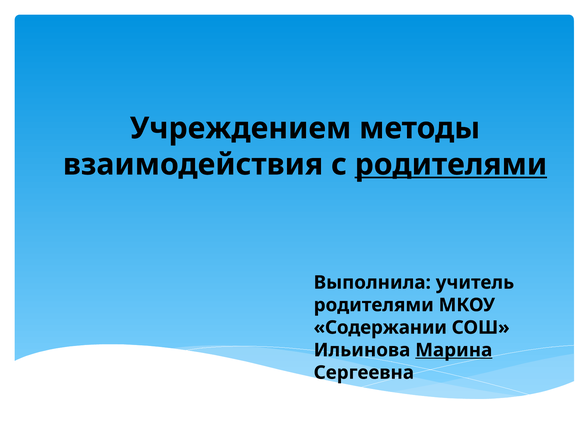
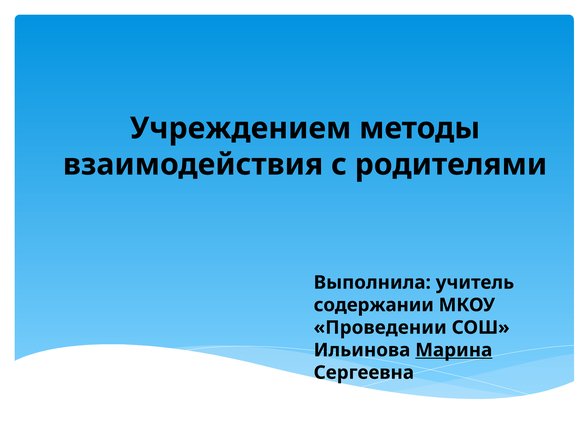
родителями at (451, 165) underline: present -> none
родителями at (374, 305): родителями -> содержании
Содержании: Содержании -> Проведении
